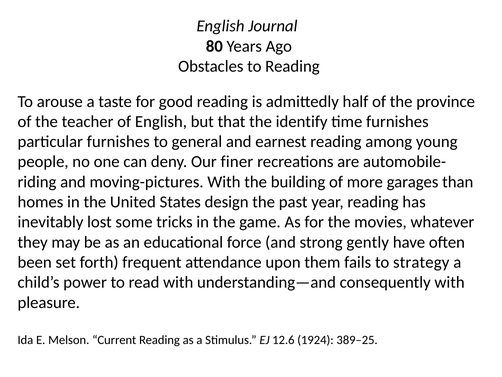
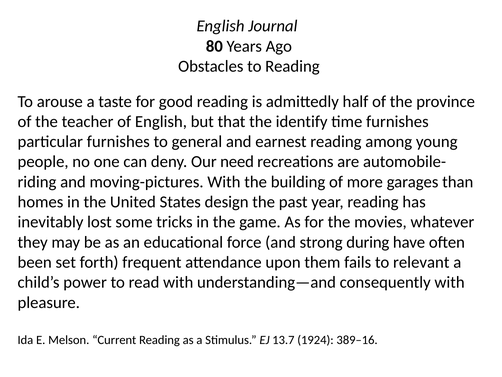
finer: finer -> need
gently: gently -> during
strategy: strategy -> relevant
12.6: 12.6 -> 13.7
389–25: 389–25 -> 389–16
